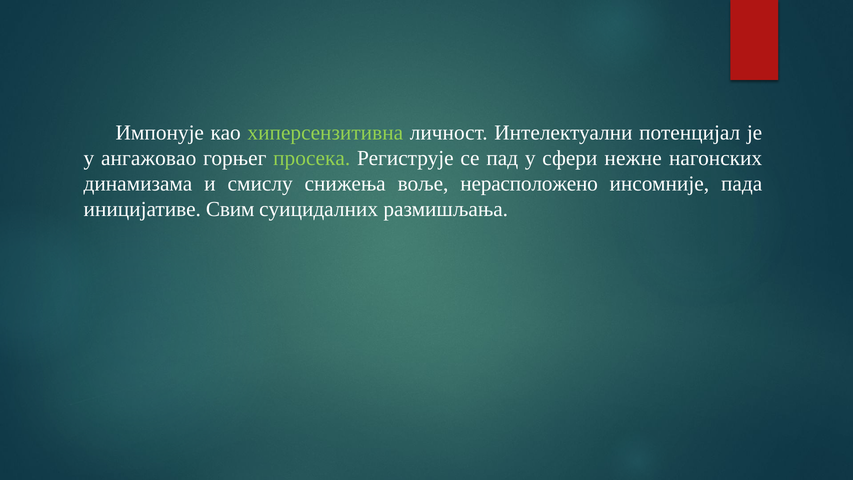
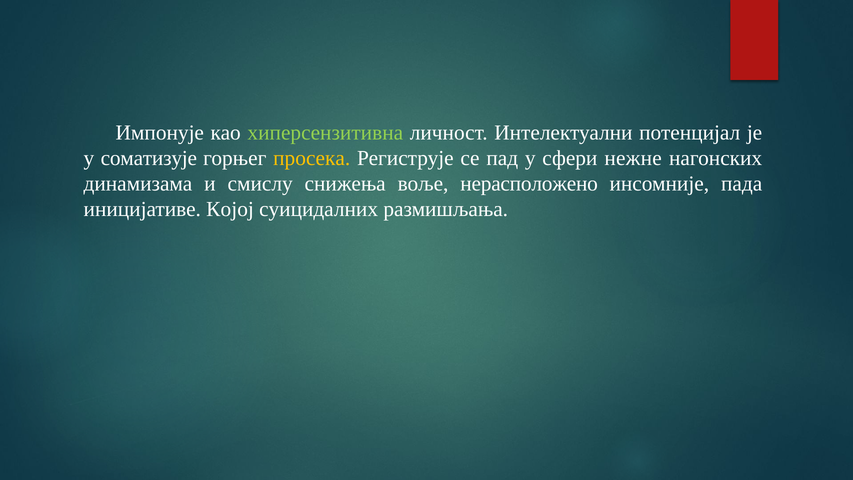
ангажовао: ангажовао -> соматизује
просека colour: light green -> yellow
Свим: Свим -> Којој
